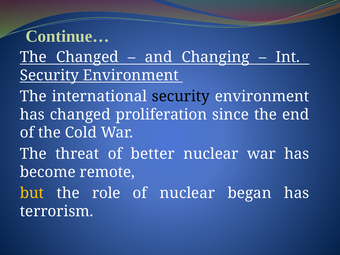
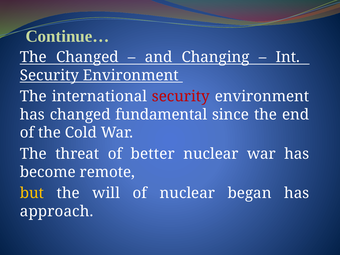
security at (181, 96) colour: black -> red
proliferation: proliferation -> fundamental
role: role -> will
terrorism: terrorism -> approach
